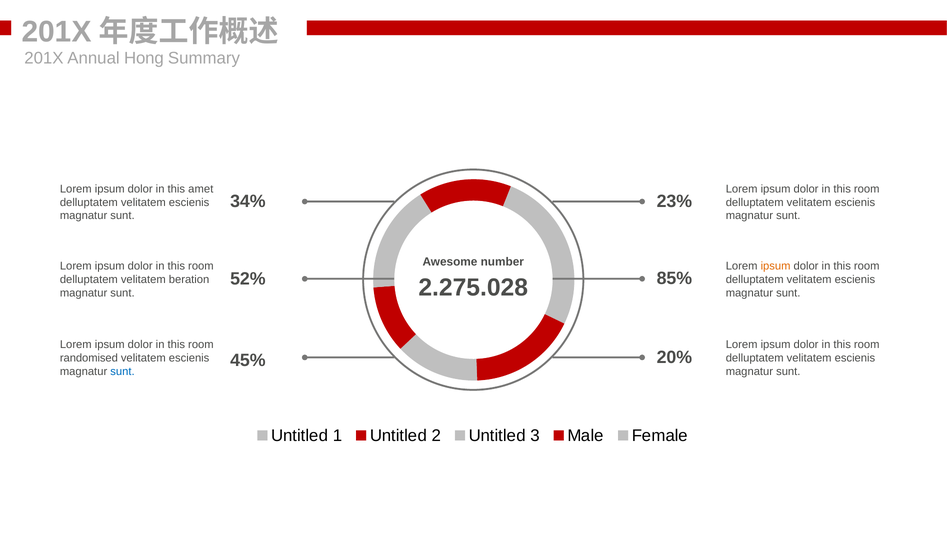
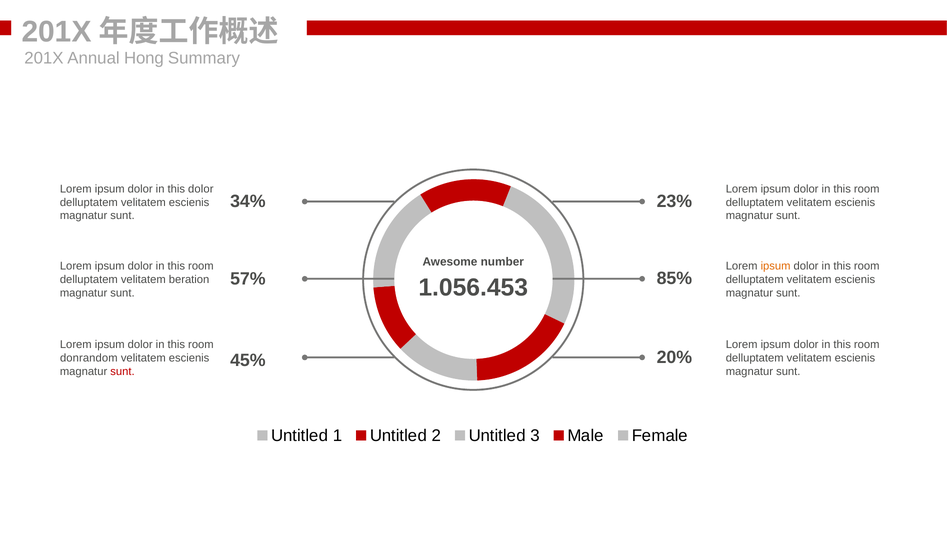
this amet: amet -> dolor
52%: 52% -> 57%
2.275.028: 2.275.028 -> 1.056.453
randomised: randomised -> donrandom
sunt at (122, 371) colour: blue -> red
